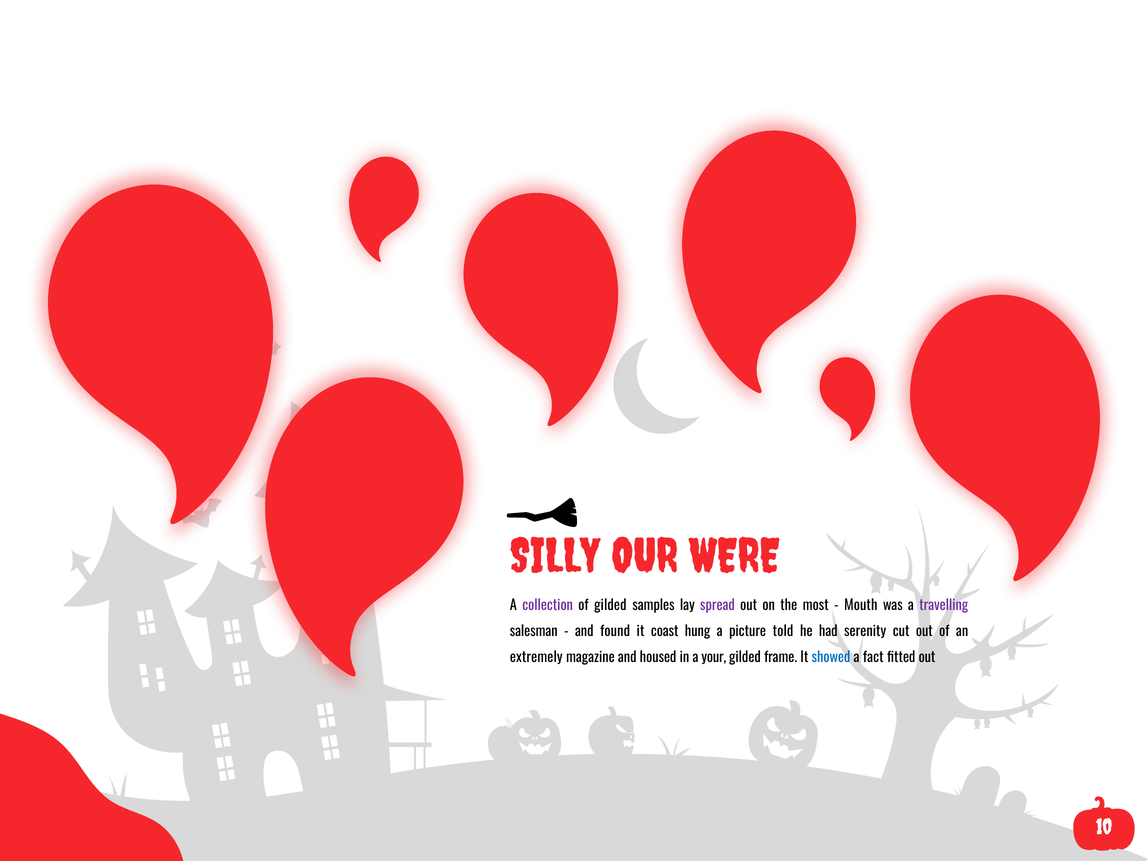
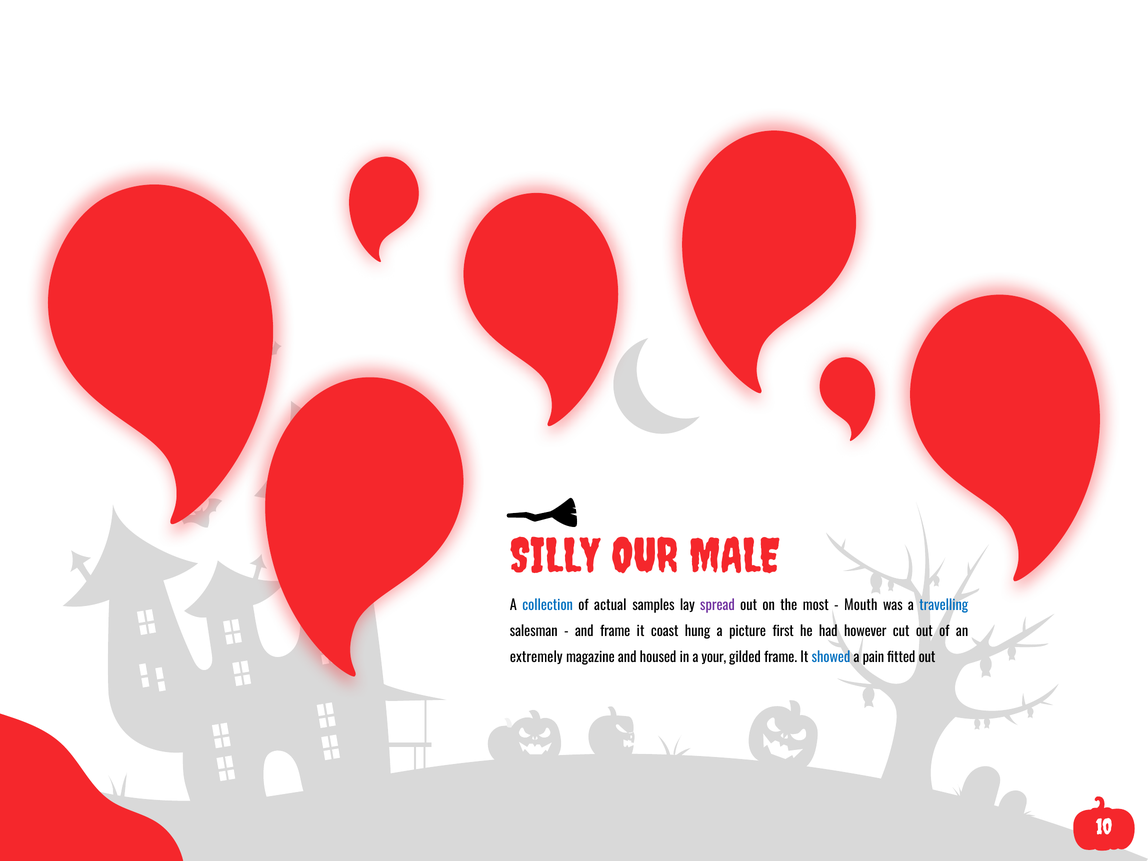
WERE: WERE -> MALE
collection colour: purple -> blue
of gilded: gilded -> actual
travelling colour: purple -> blue
and found: found -> frame
told: told -> first
serenity: serenity -> however
fact: fact -> pain
